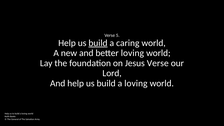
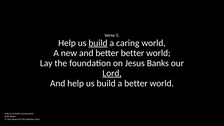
better loving: loving -> better
Jesus Verse: Verse -> Banks
Lord underline: none -> present
us build a loving: loving -> better
